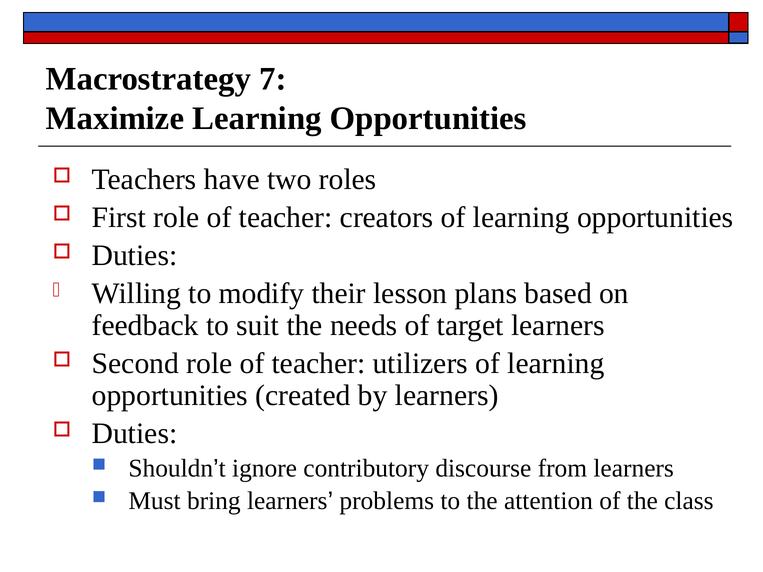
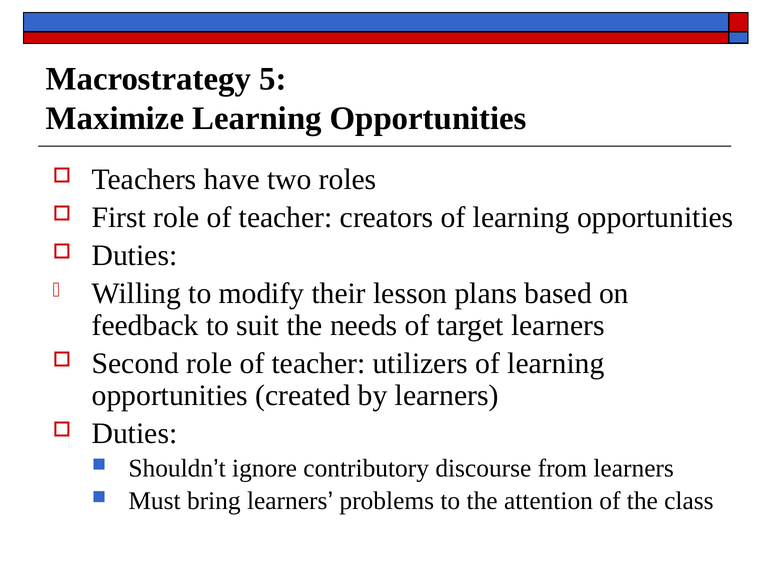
7: 7 -> 5
